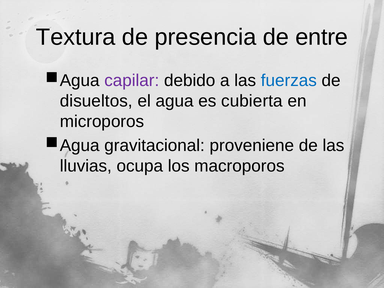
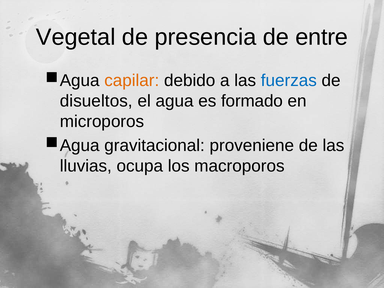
Textura: Textura -> Vegetal
capilar colour: purple -> orange
cubierta: cubierta -> formado
